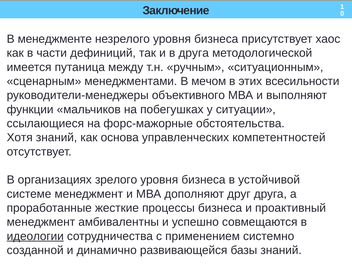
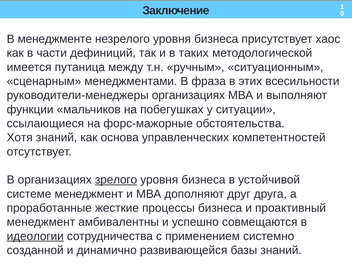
в друга: друга -> таких
мечом: мечом -> фраза
руководители-менеджеры объективного: объективного -> организациях
зрелого underline: none -> present
